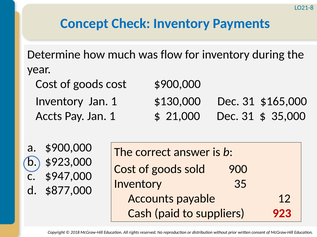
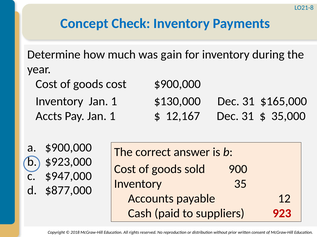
flow: flow -> gain
21,000: 21,000 -> 12,167
